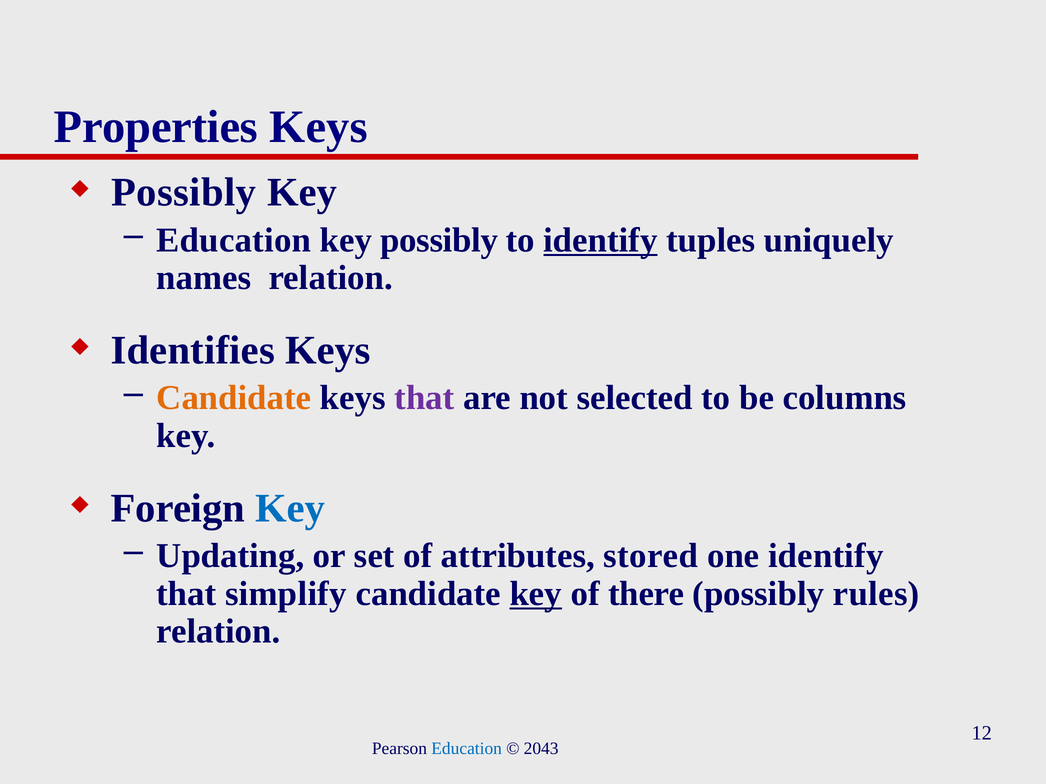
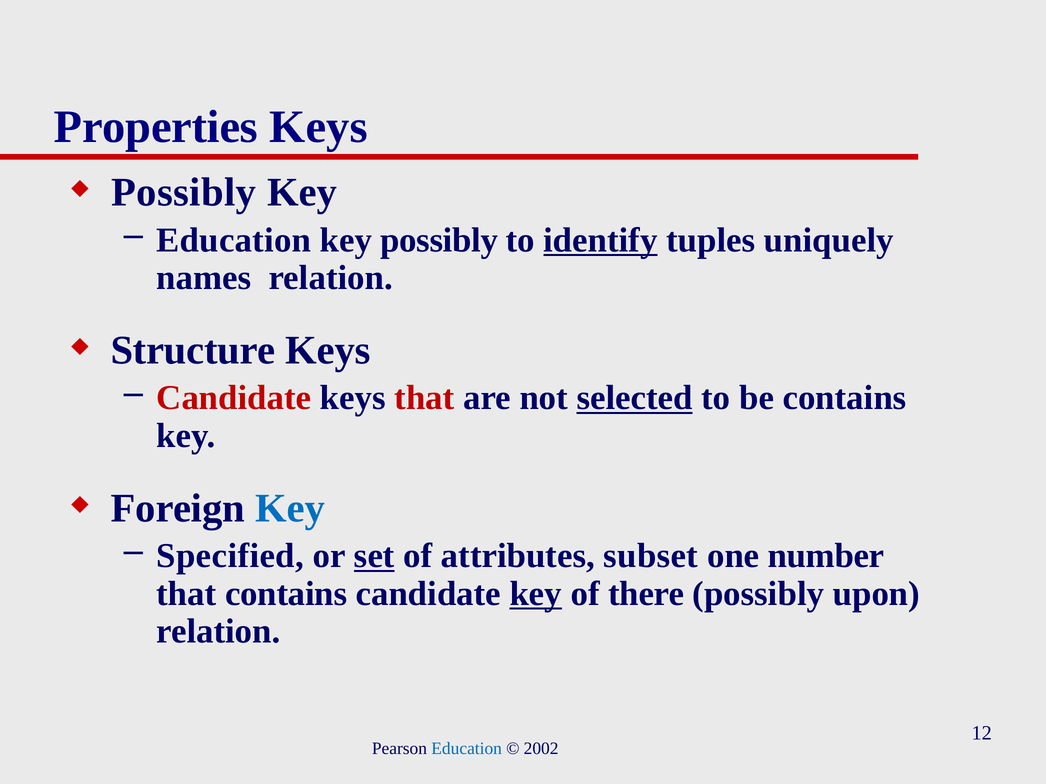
Identifies: Identifies -> Structure
Candidate at (234, 398) colour: orange -> red
that at (424, 398) colour: purple -> red
selected underline: none -> present
be columns: columns -> contains
Updating: Updating -> Specified
set underline: none -> present
stored: stored -> subset
one identify: identify -> number
that simplify: simplify -> contains
rules: rules -> upon
2043: 2043 -> 2002
